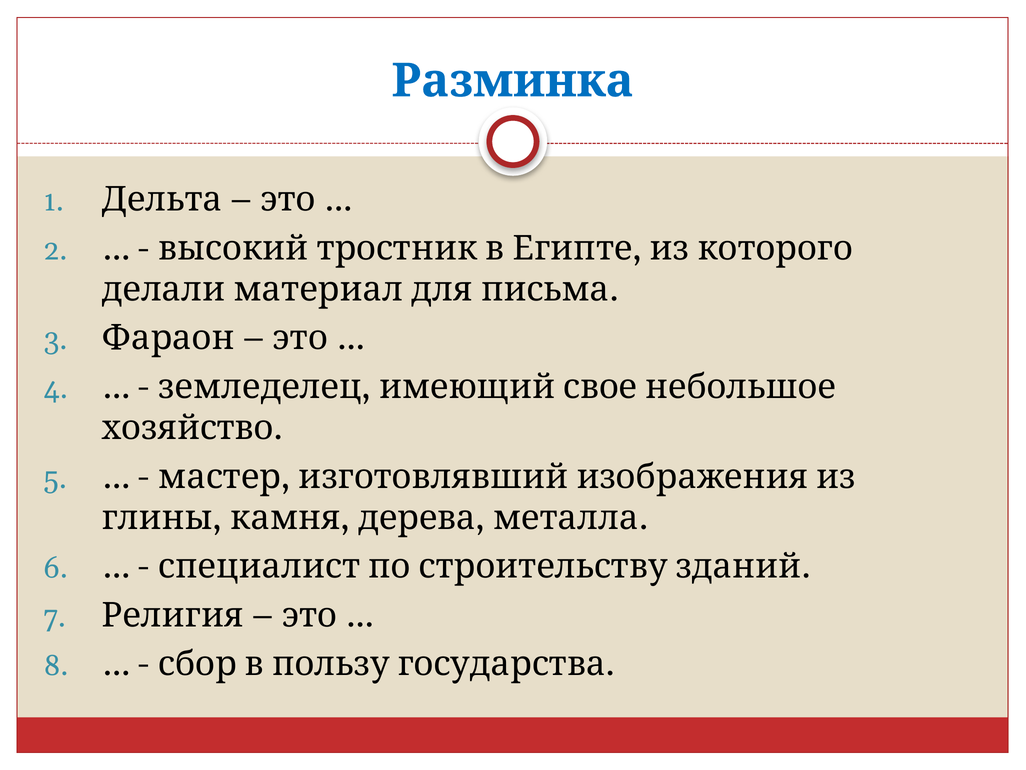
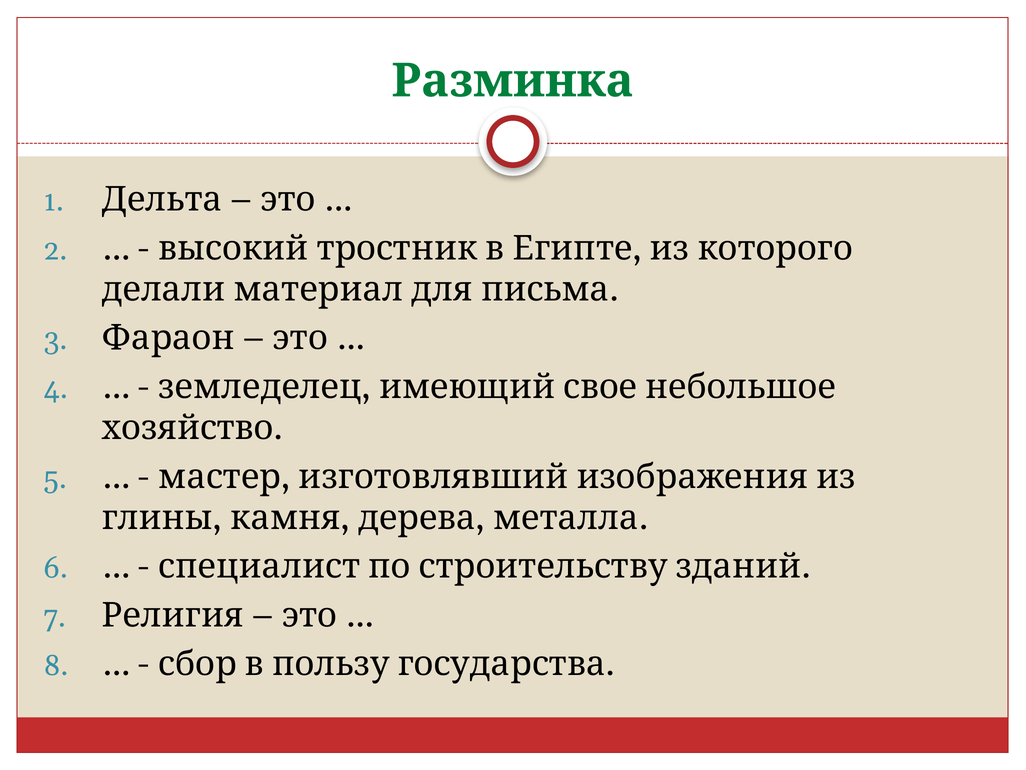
Разминка colour: blue -> green
